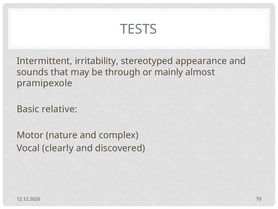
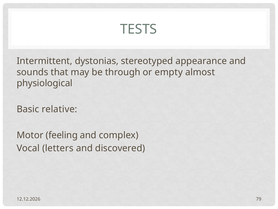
irritability: irritability -> dystonias
mainly: mainly -> empty
pramipexole: pramipexole -> physiological
nature: nature -> feeling
clearly: clearly -> letters
